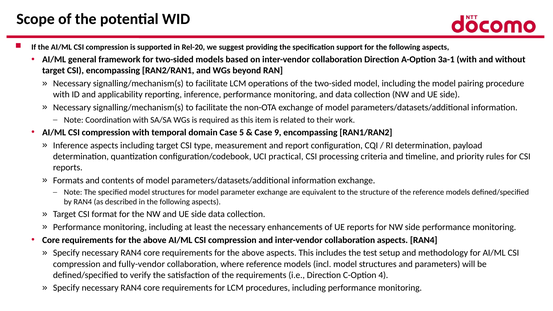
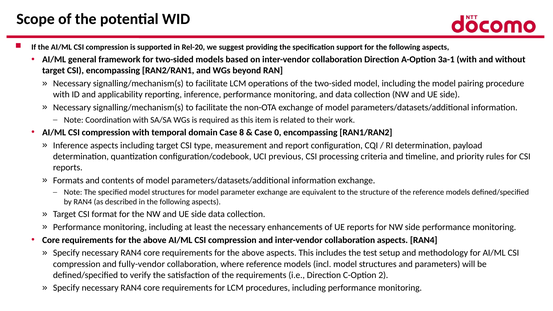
Case 5: 5 -> 8
9: 9 -> 0
practical: practical -> previous
4: 4 -> 2
